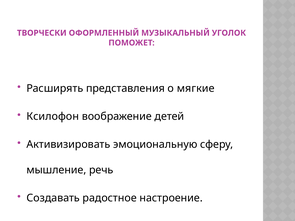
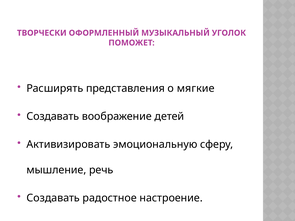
Ксилофон at (53, 117): Ксилофон -> Создавать
